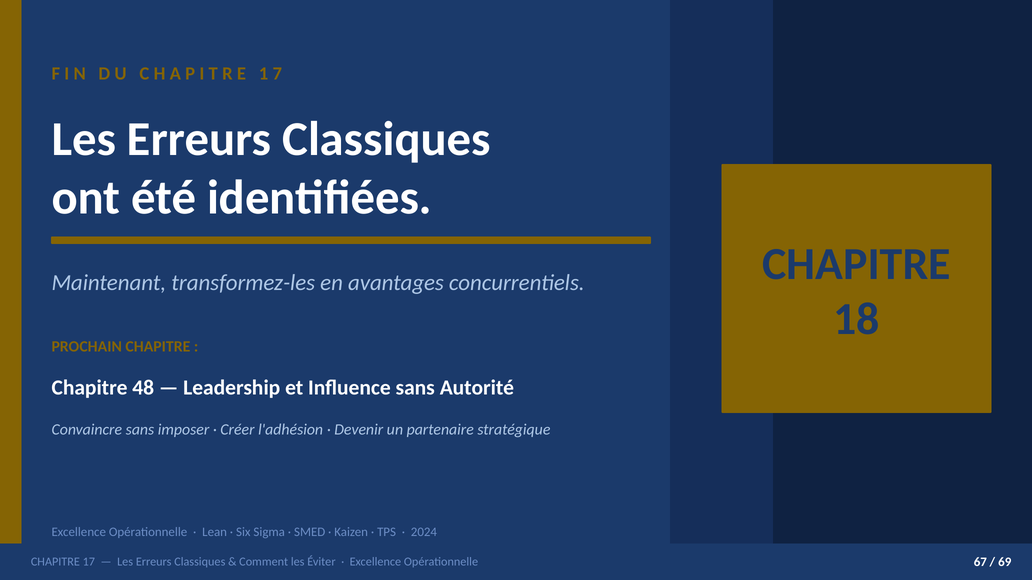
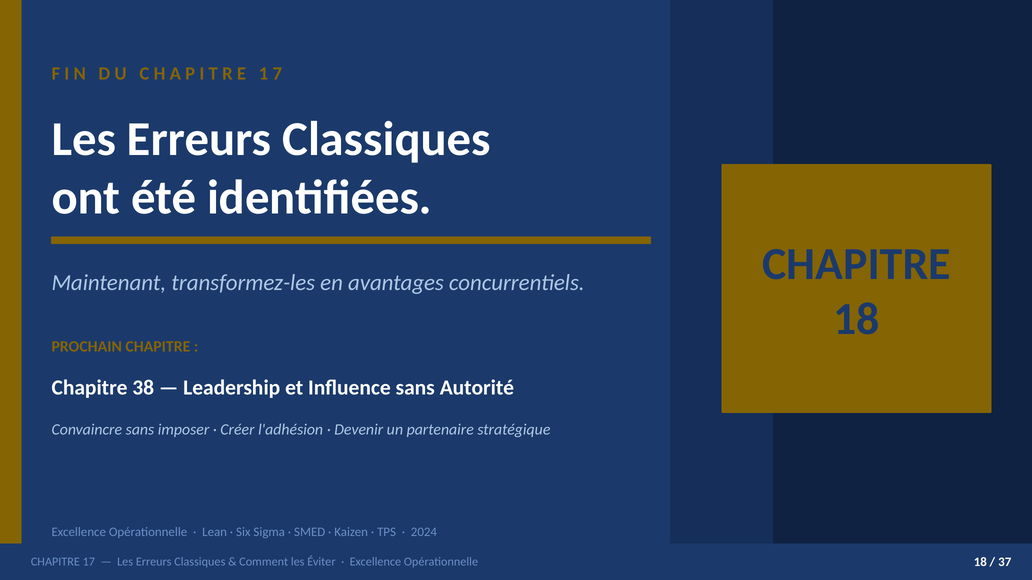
48: 48 -> 38
Opérationnelle 67: 67 -> 18
69: 69 -> 37
